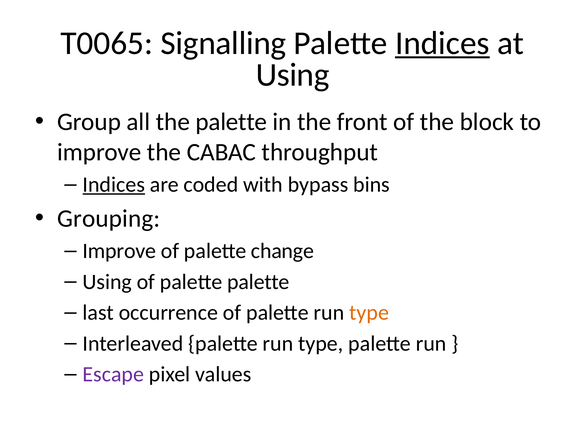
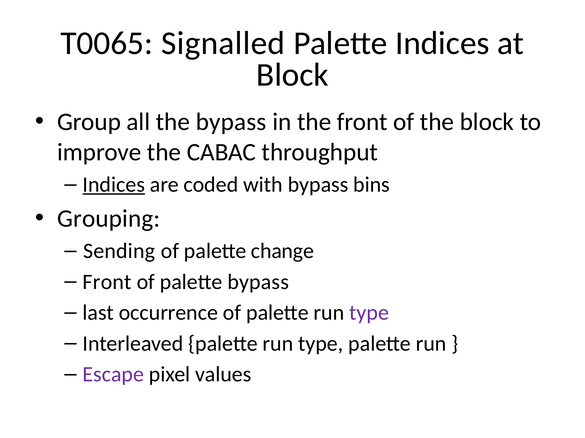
Signalling: Signalling -> Signalled
Indices at (442, 43) underline: present -> none
Using at (293, 75): Using -> Block
the palette: palette -> bypass
Improve at (119, 251): Improve -> Sending
Using at (107, 282): Using -> Front
palette palette: palette -> bypass
type at (369, 313) colour: orange -> purple
